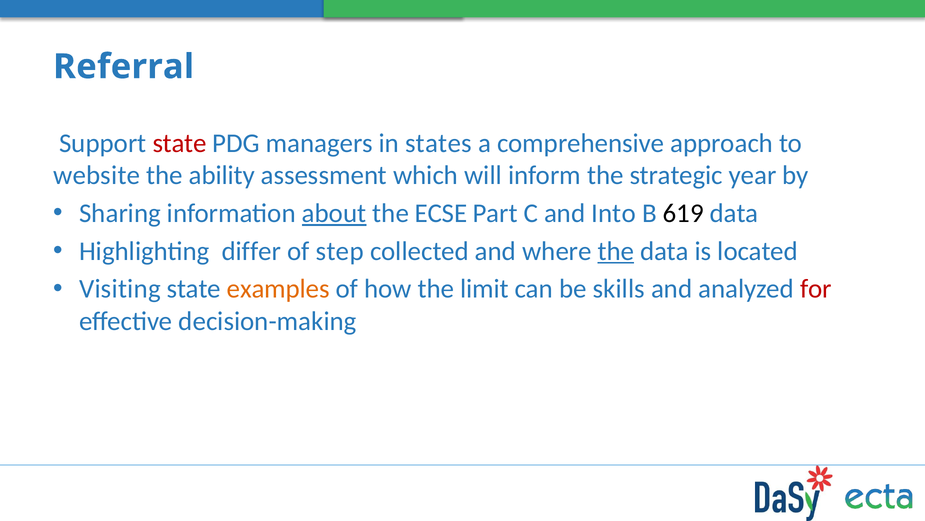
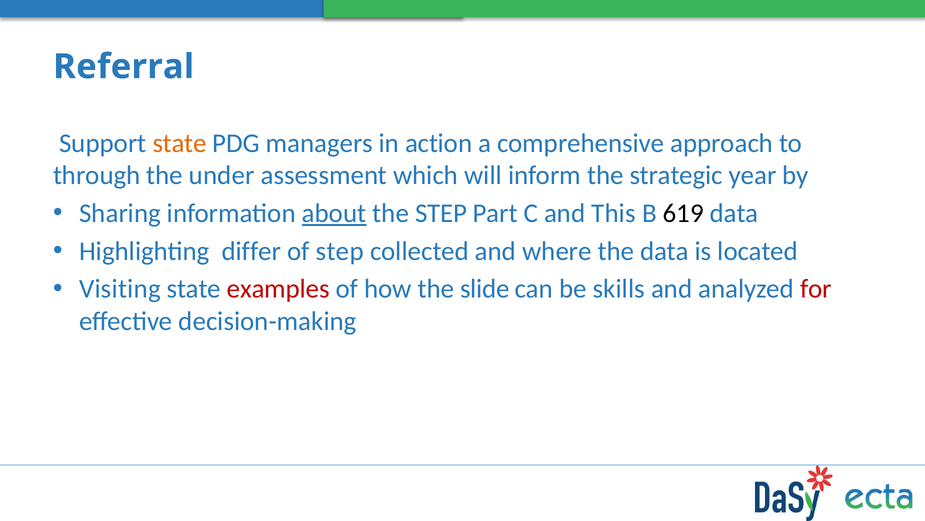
state at (180, 143) colour: red -> orange
states: states -> action
website: website -> through
ability: ability -> under
the ECSE: ECSE -> STEP
Into: Into -> This
the at (616, 251) underline: present -> none
examples colour: orange -> red
limit: limit -> slide
